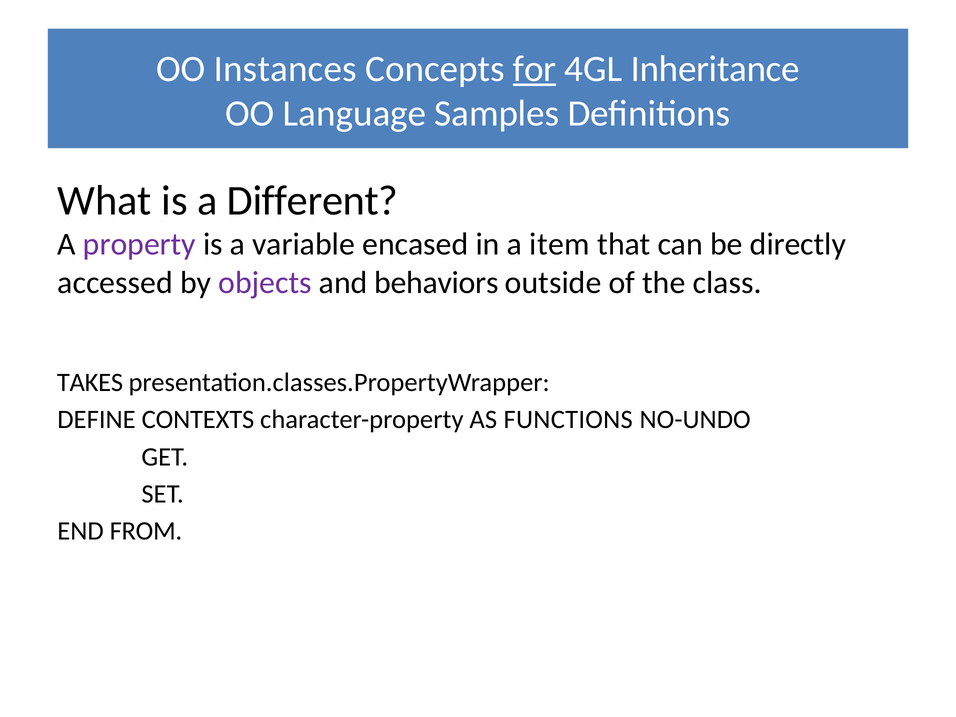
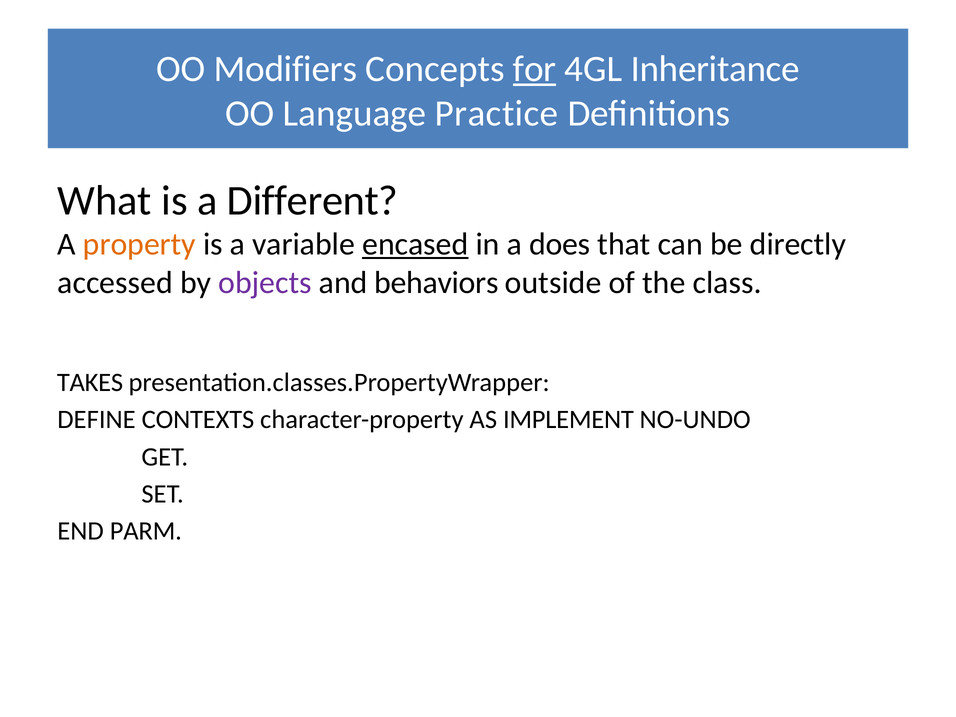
Instances: Instances -> Modifiers
Samples: Samples -> Practice
property colour: purple -> orange
encased underline: none -> present
item: item -> does
FUNCTIONS: FUNCTIONS -> IMPLEMENT
FROM: FROM -> PARM
